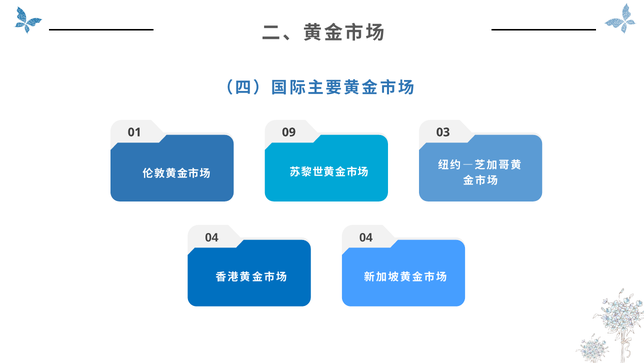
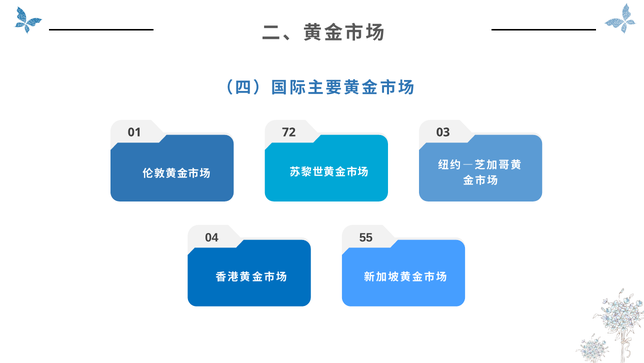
09: 09 -> 72
04 04: 04 -> 55
